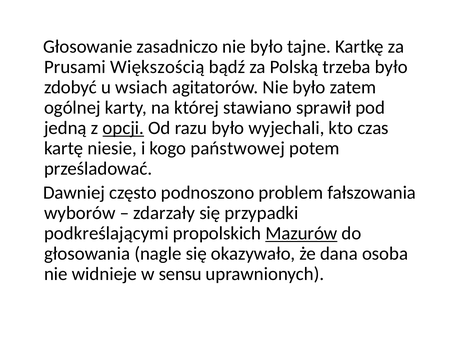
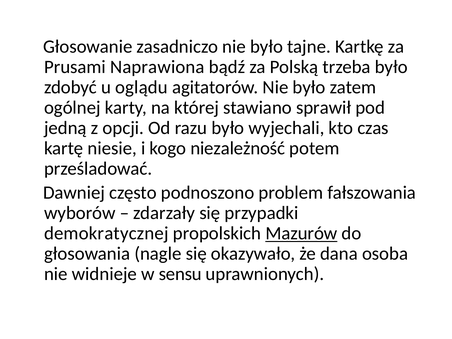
Większością: Większością -> Naprawiona
wsiach: wsiach -> oglądu
opcji underline: present -> none
państwowej: państwowej -> niezależność
podkreślającymi: podkreślającymi -> demokratycznej
